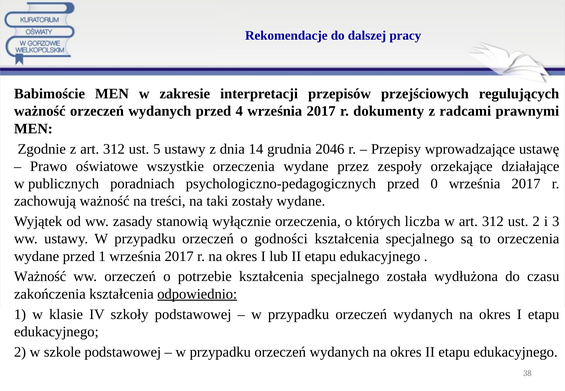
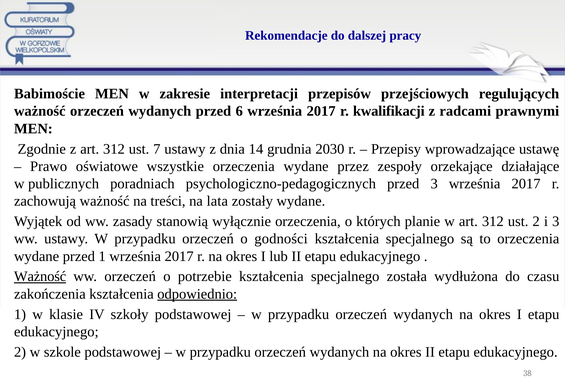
4: 4 -> 6
dokumenty: dokumenty -> kwalifikacji
5: 5 -> 7
2046: 2046 -> 2030
przed 0: 0 -> 3
taki: taki -> lata
liczba: liczba -> planie
Ważność at (40, 277) underline: none -> present
